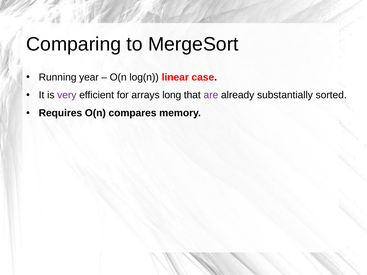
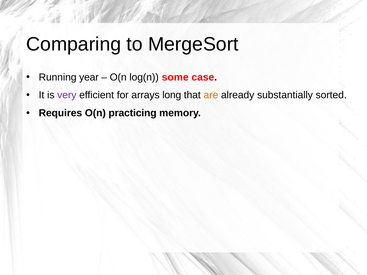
linear: linear -> some
are colour: purple -> orange
compares: compares -> practicing
